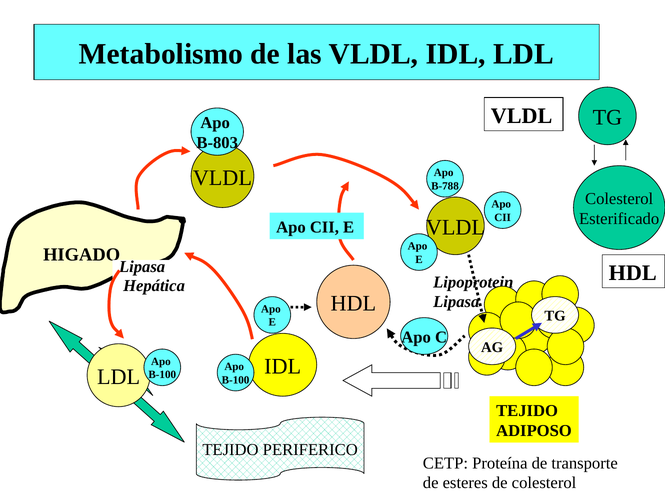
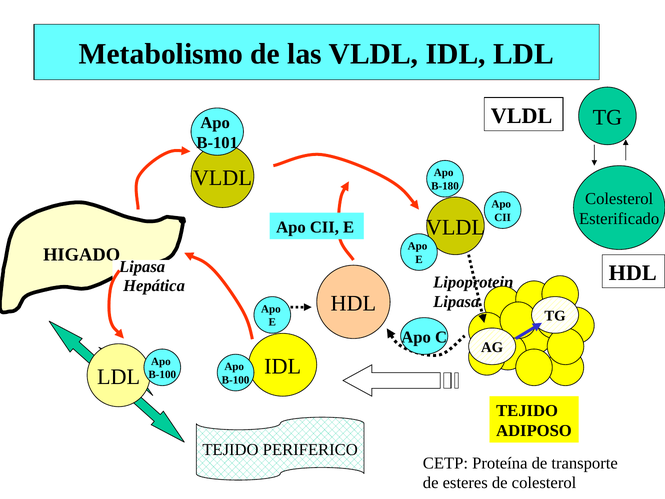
B-803: B-803 -> B-101
B-788: B-788 -> B-180
